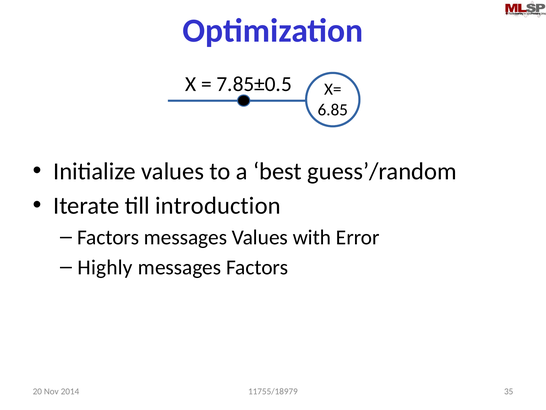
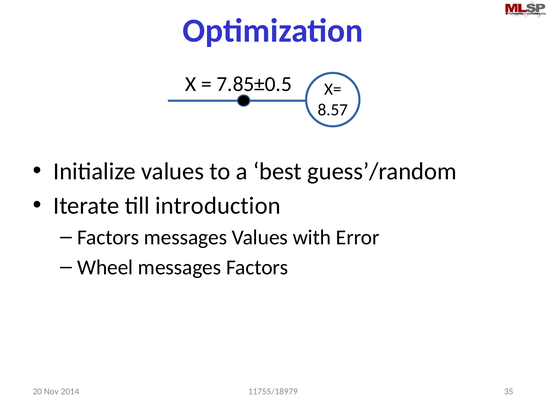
6.85: 6.85 -> 8.57
Highly: Highly -> Wheel
